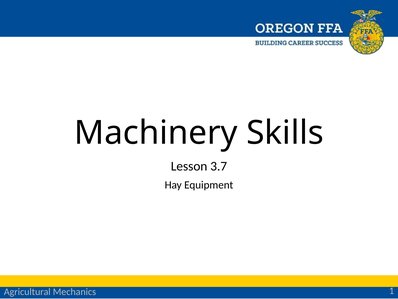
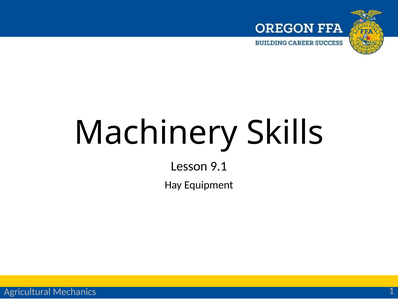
3.7: 3.7 -> 9.1
